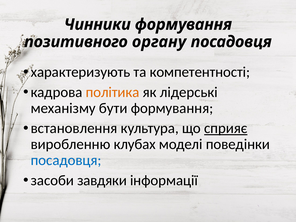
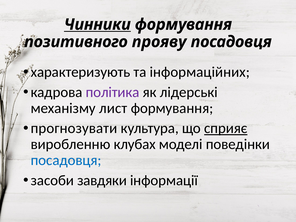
Чинники underline: none -> present
органу: органу -> прояву
компетентності: компетентності -> інформаційних
політика colour: orange -> purple
бути: бути -> лист
встановлення: встановлення -> прогнозувати
